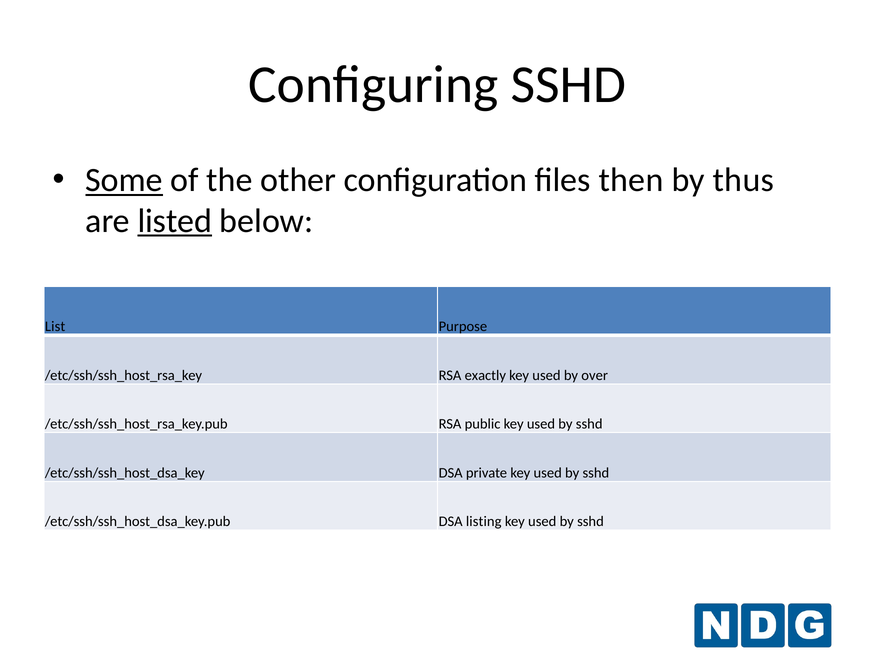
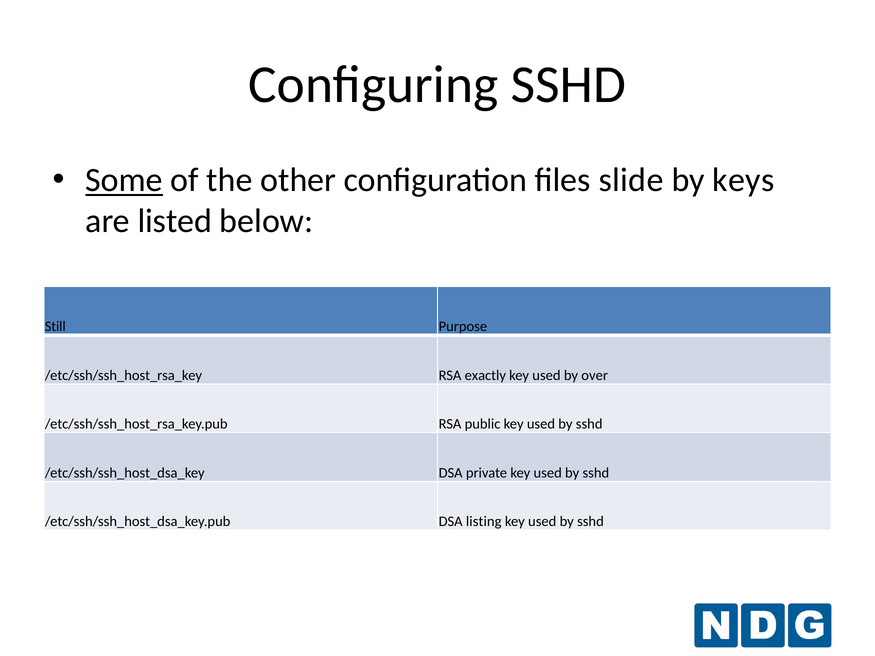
then: then -> slide
thus: thus -> keys
listed underline: present -> none
List: List -> Still
